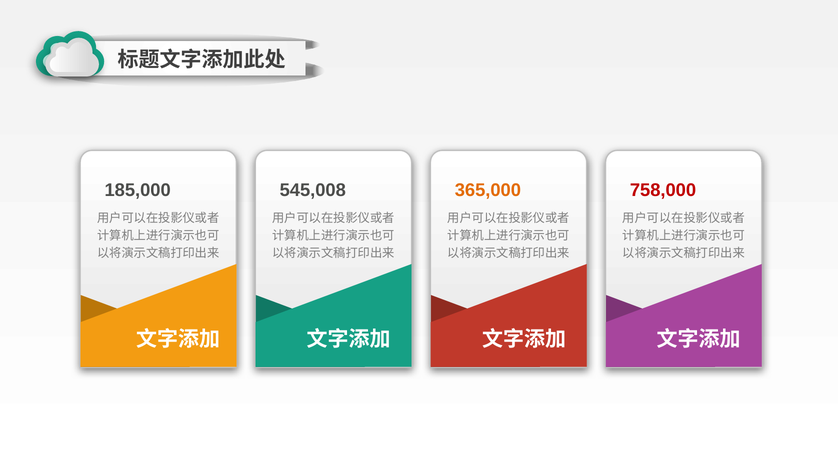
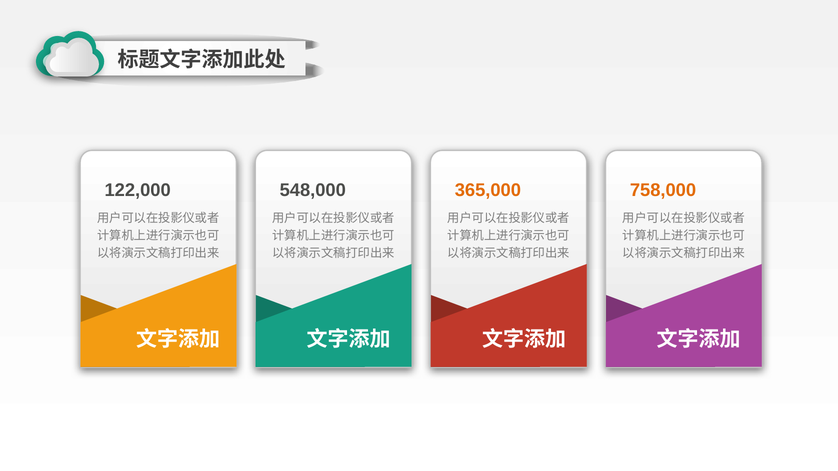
185,000: 185,000 -> 122,000
545,008: 545,008 -> 548,000
758,000 colour: red -> orange
